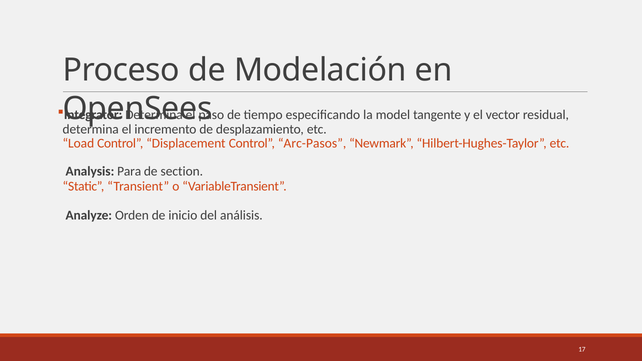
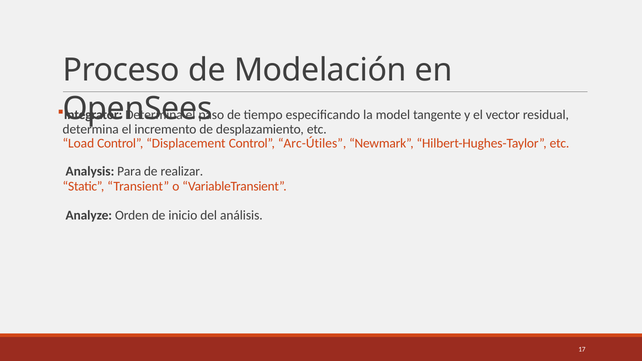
Arc-Pasos: Arc-Pasos -> Arc-Útiles
section: section -> realizar
